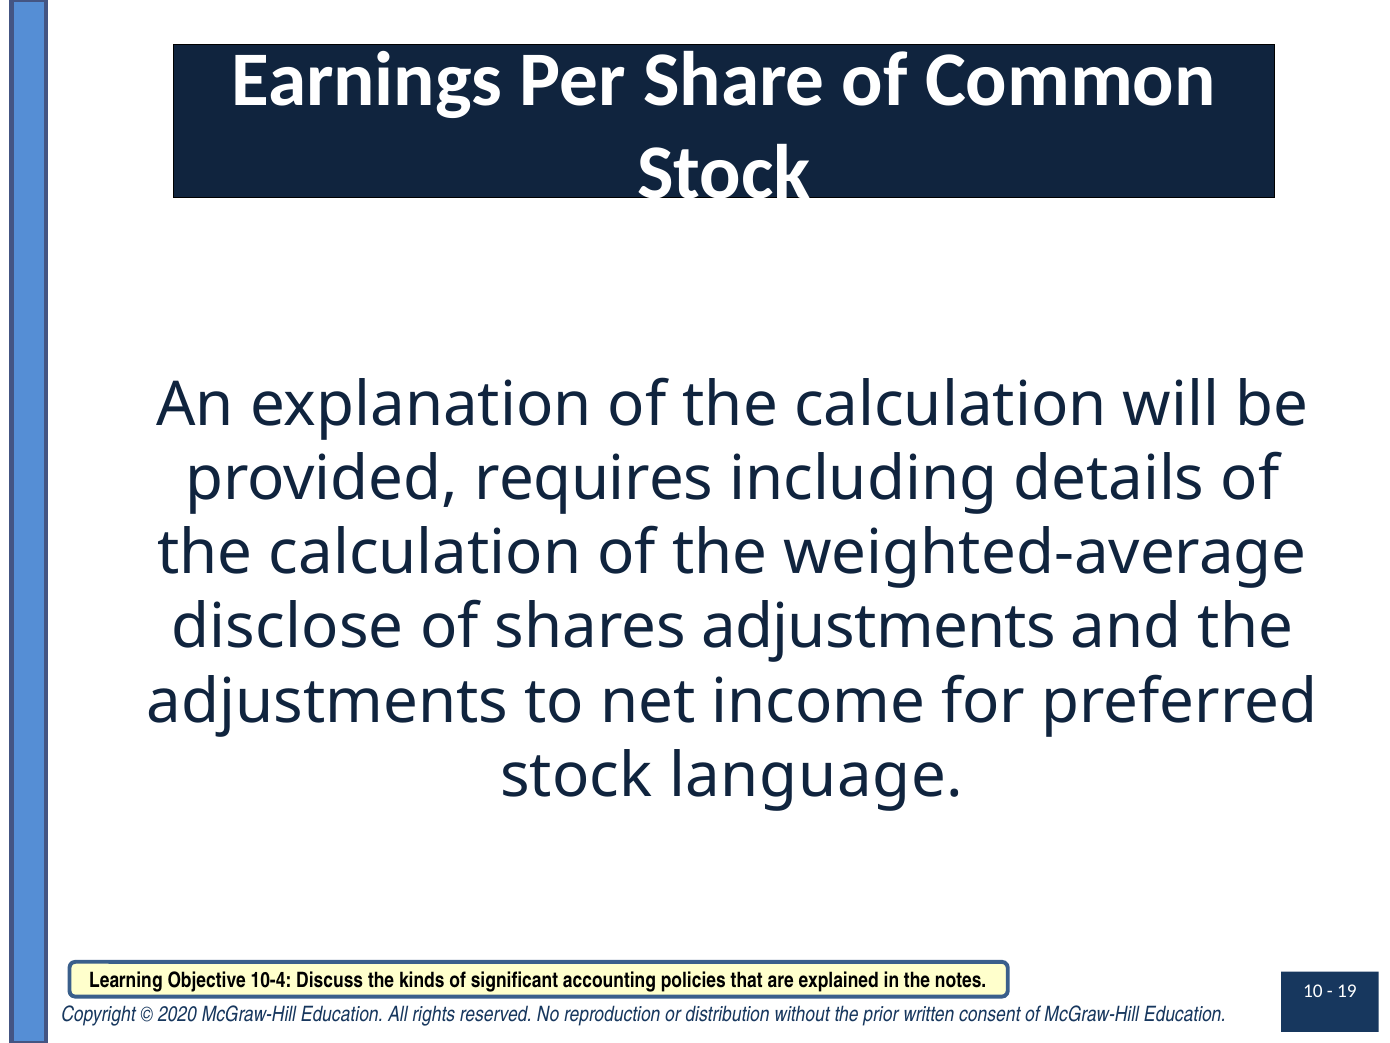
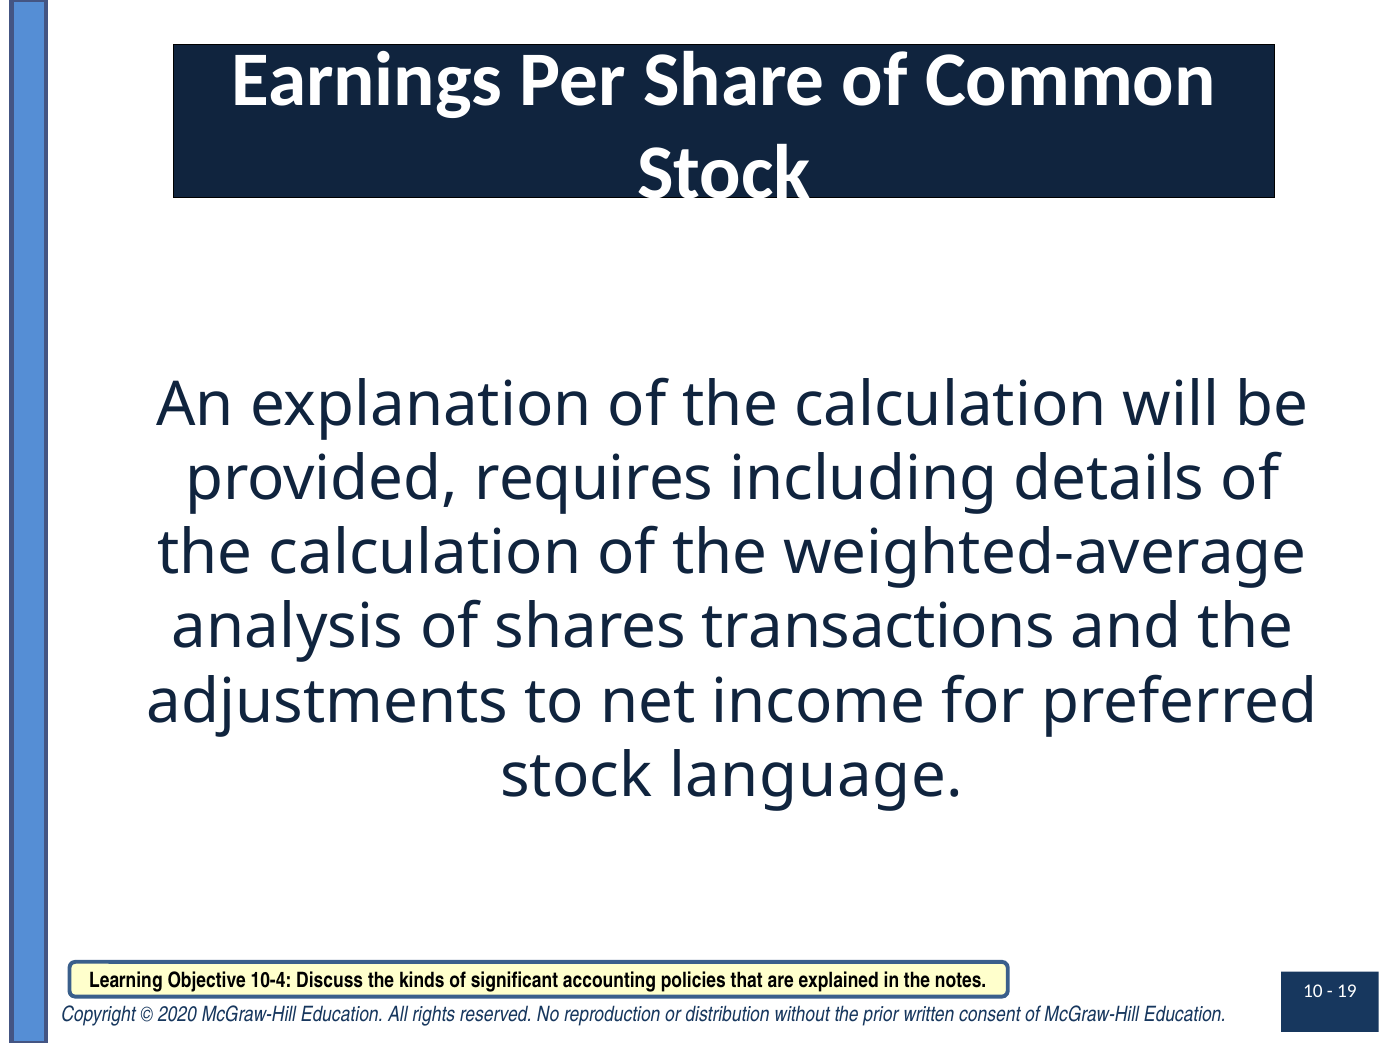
disclose: disclose -> analysis
shares adjustments: adjustments -> transactions
